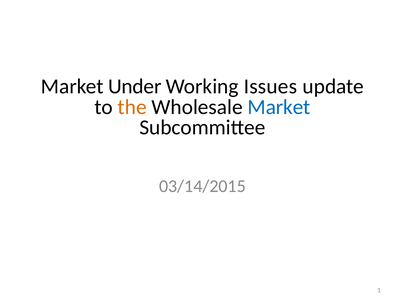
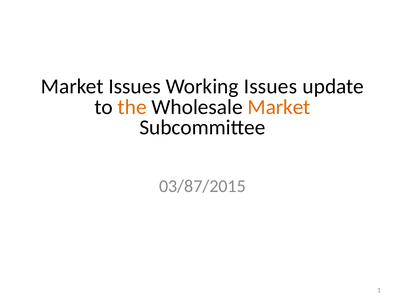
Market Under: Under -> Issues
Market at (279, 107) colour: blue -> orange
03/14/2015: 03/14/2015 -> 03/87/2015
